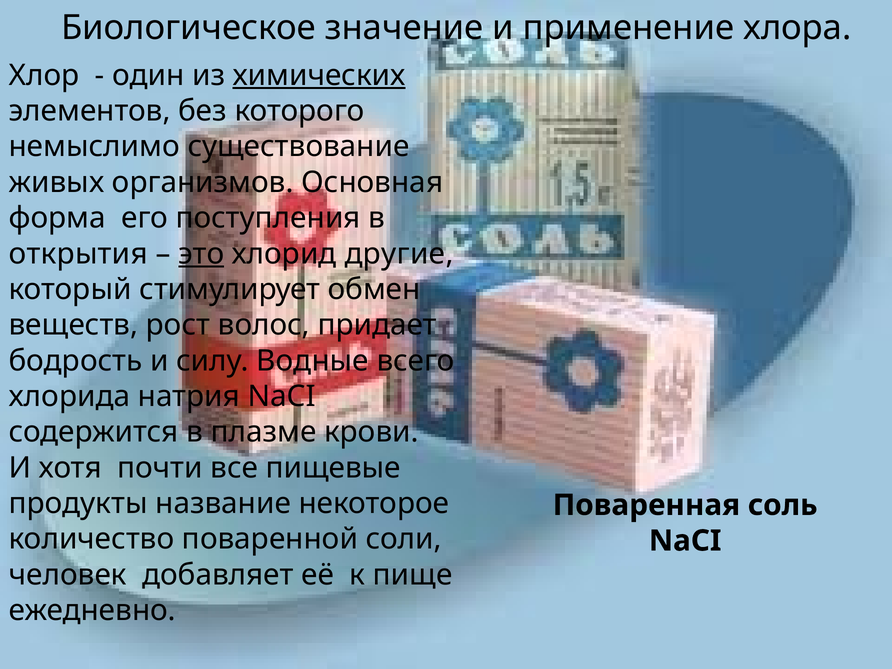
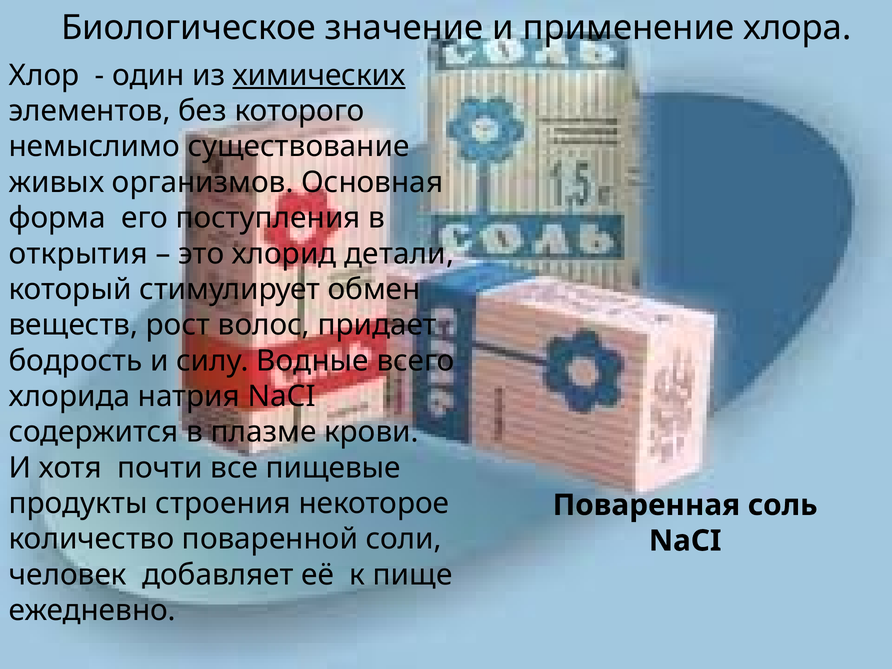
это underline: present -> none
другие: другие -> детали
название: название -> строения
